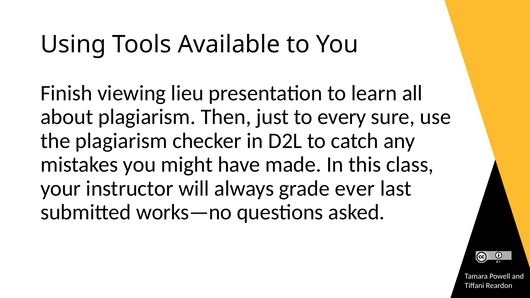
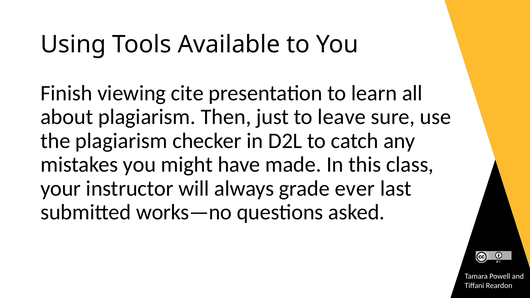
lieu: lieu -> cite
every: every -> leave
